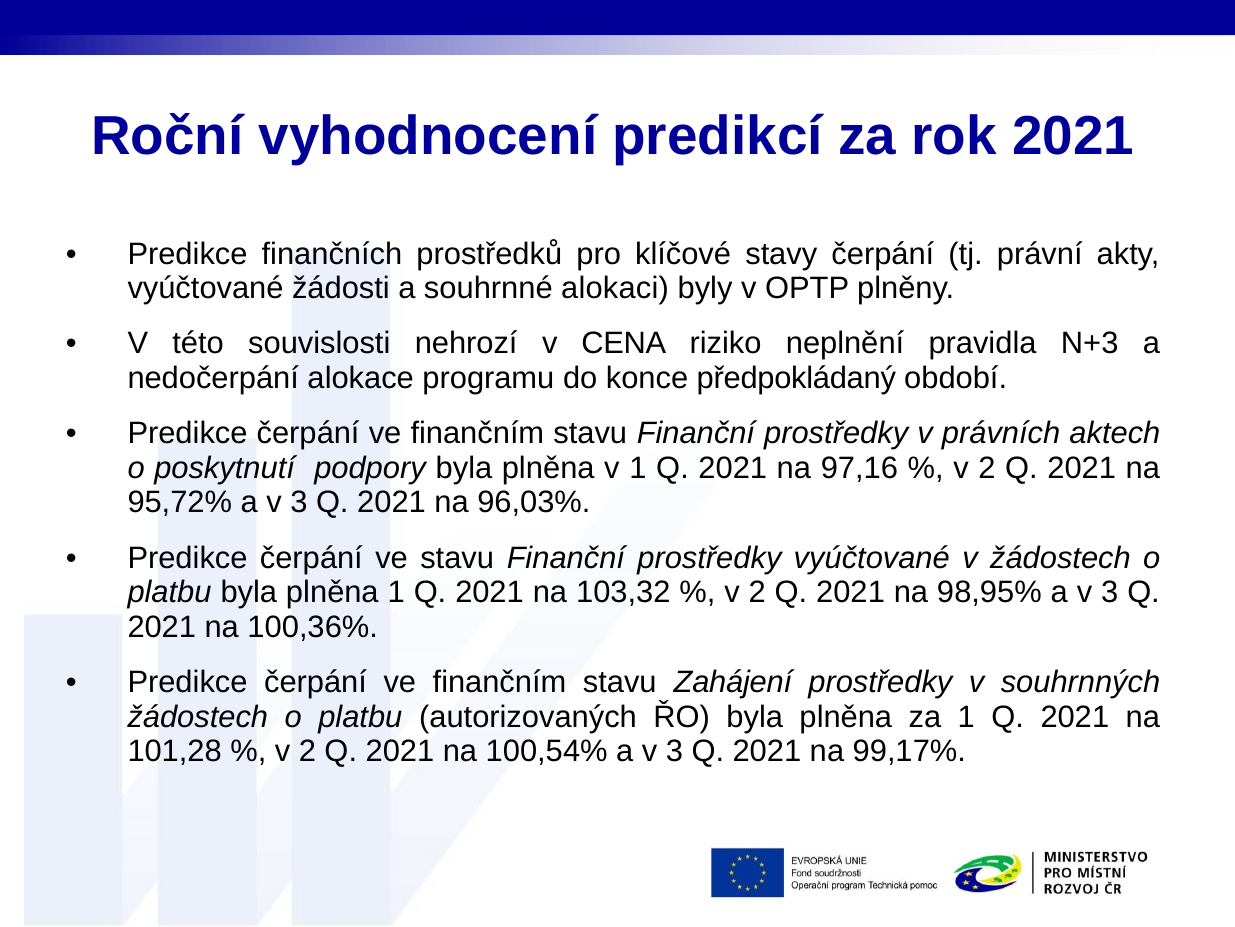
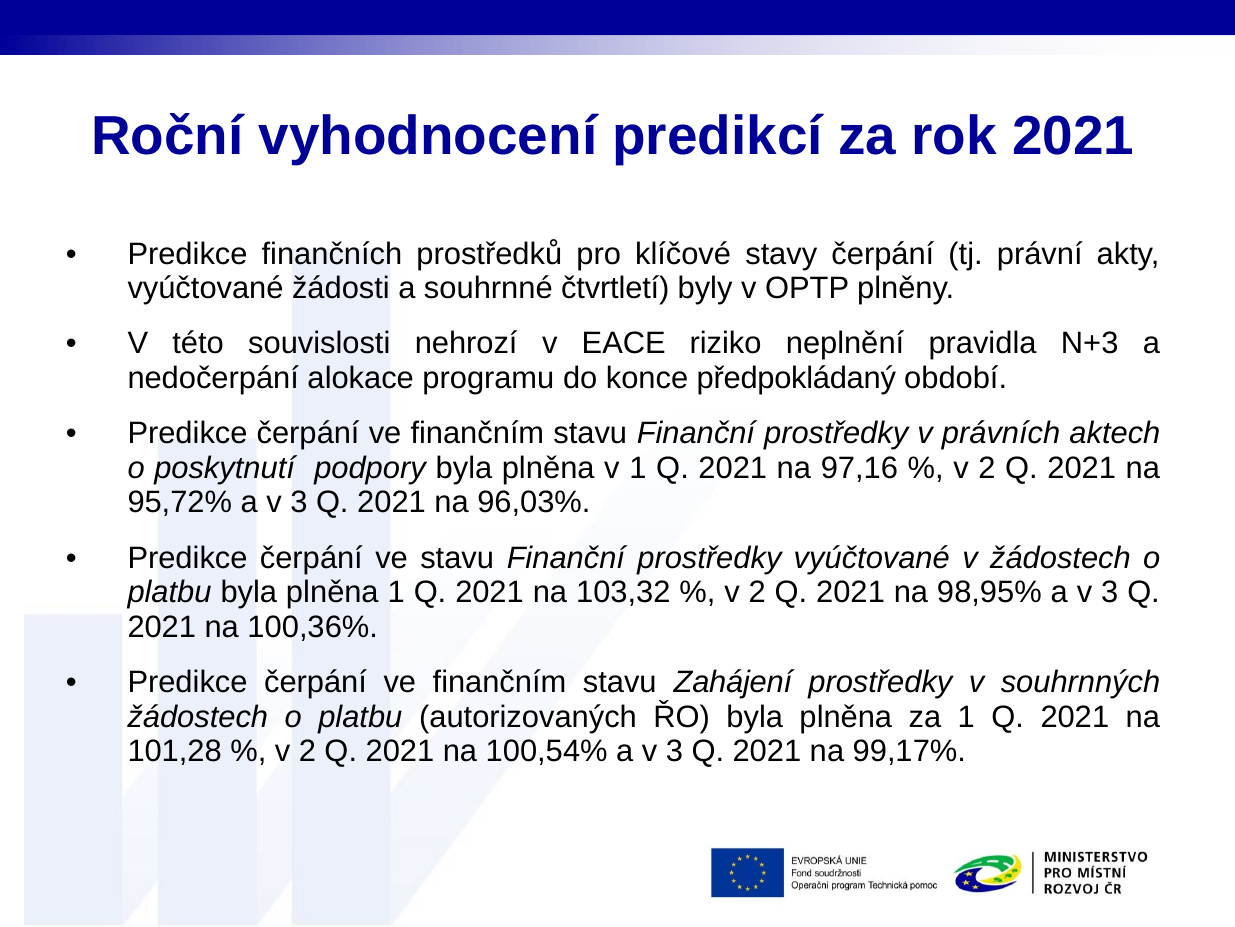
alokaci: alokaci -> čtvrtletí
CENA: CENA -> EACE
